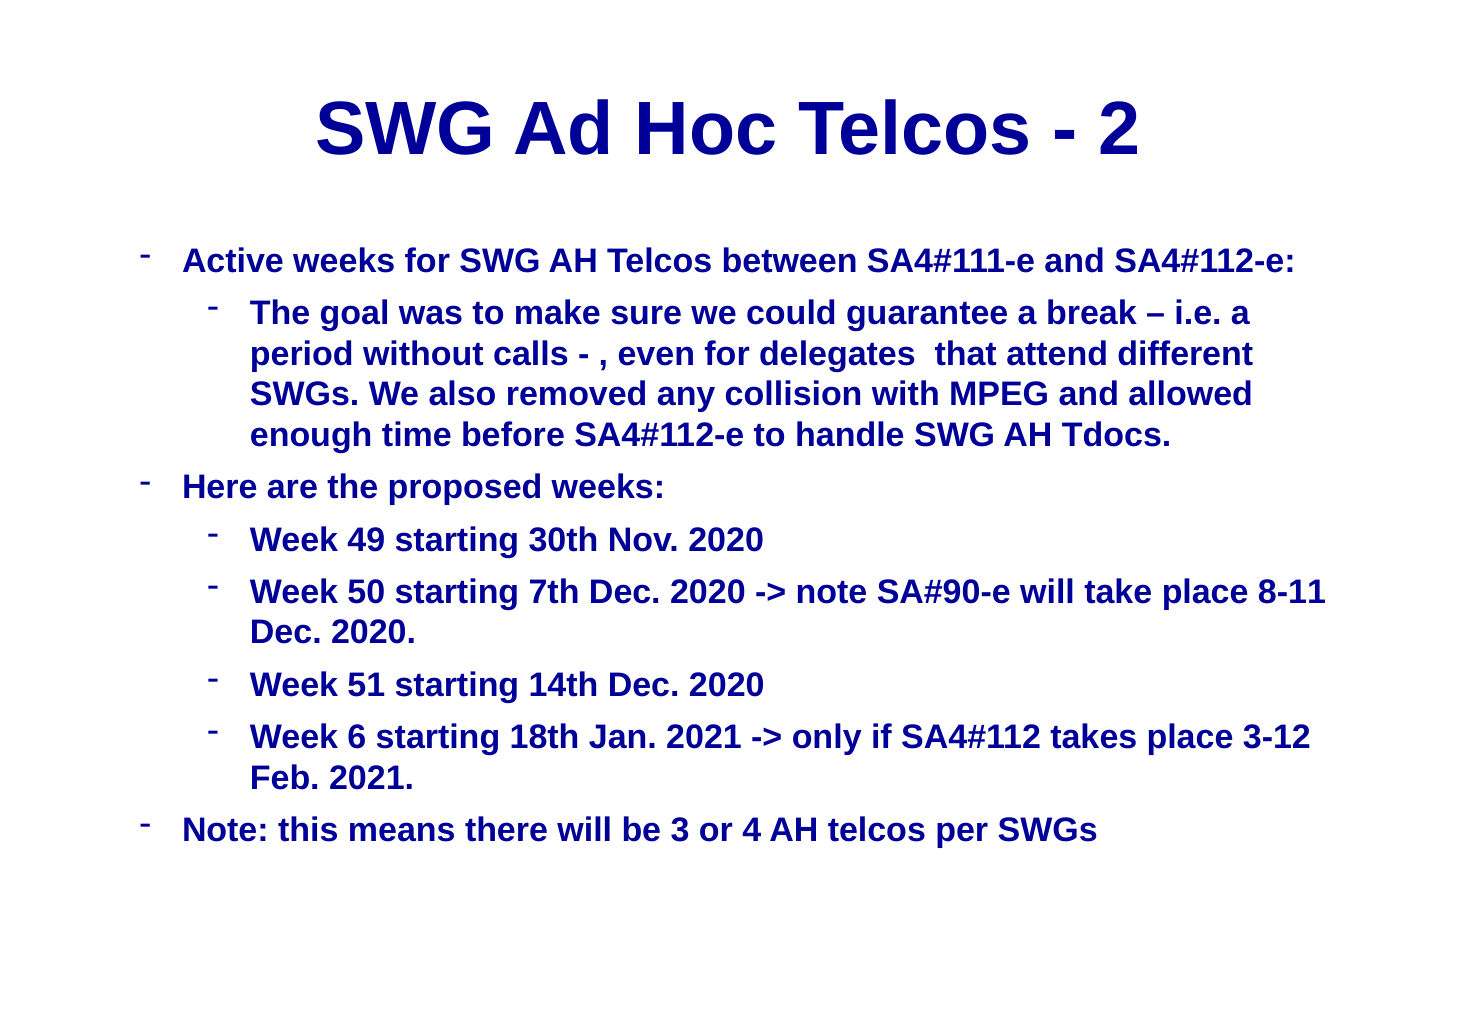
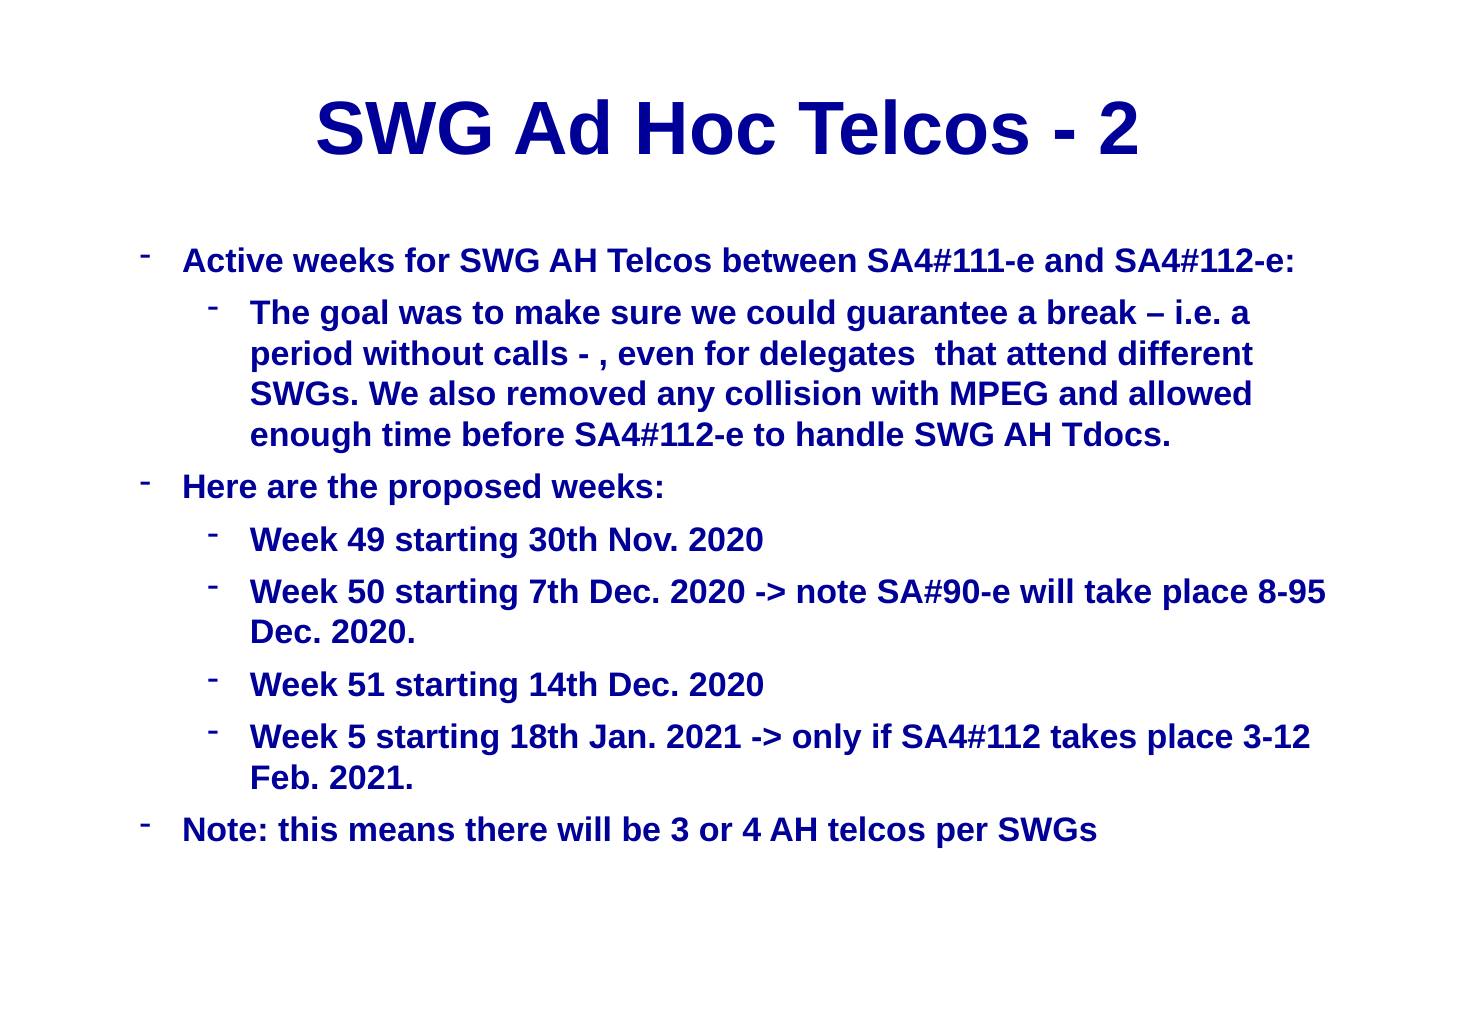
8-11: 8-11 -> 8-95
6: 6 -> 5
